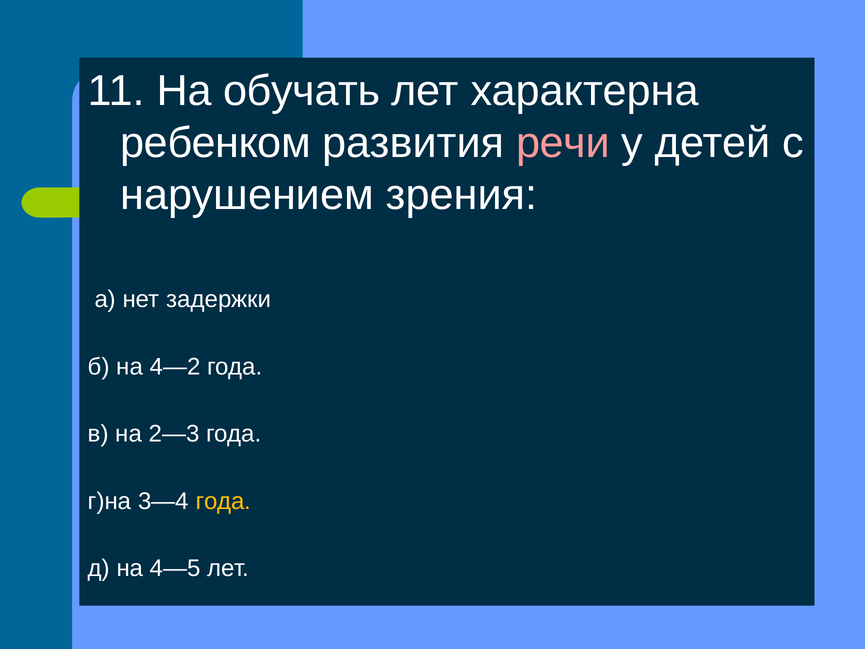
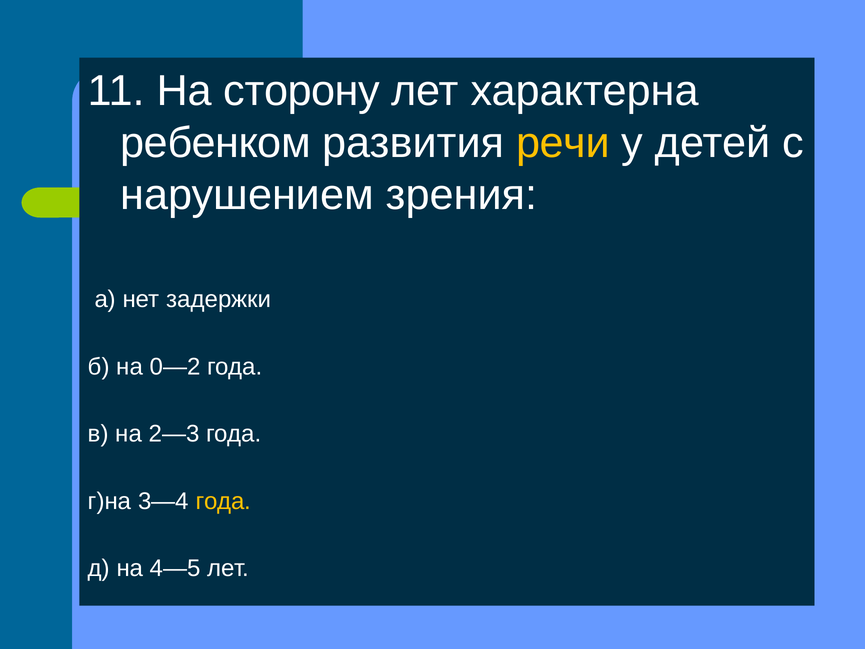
обучать: обучать -> сторону
речи colour: pink -> yellow
4—2: 4—2 -> 0—2
